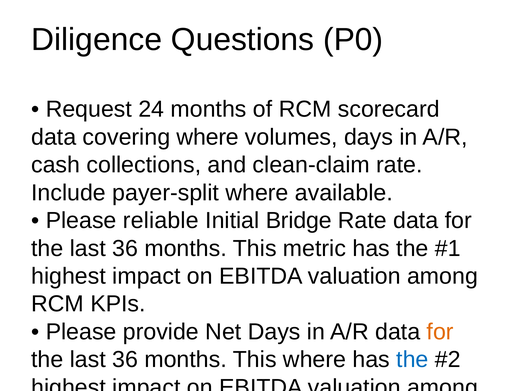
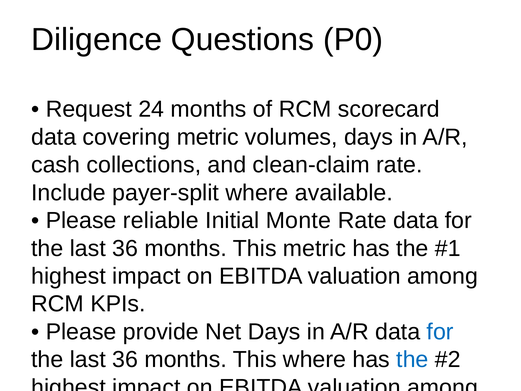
covering where: where -> metric
Bridge: Bridge -> Monte
for at (440, 332) colour: orange -> blue
